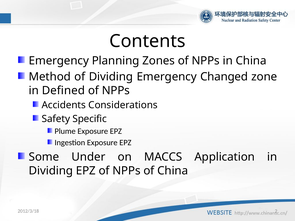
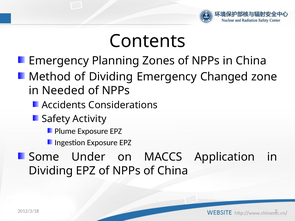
Defined: Defined -> Needed
Specific: Specific -> Activity
